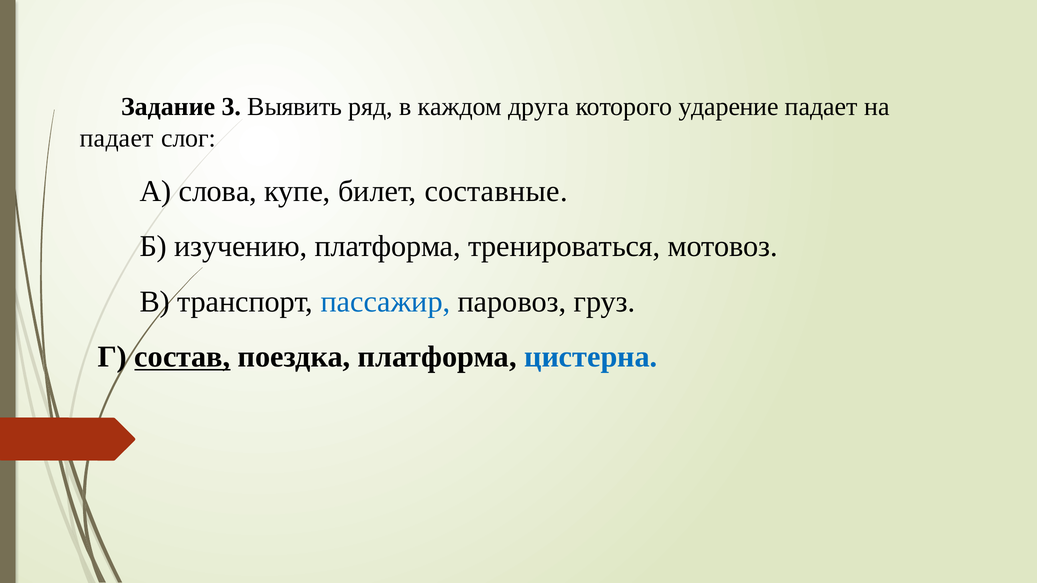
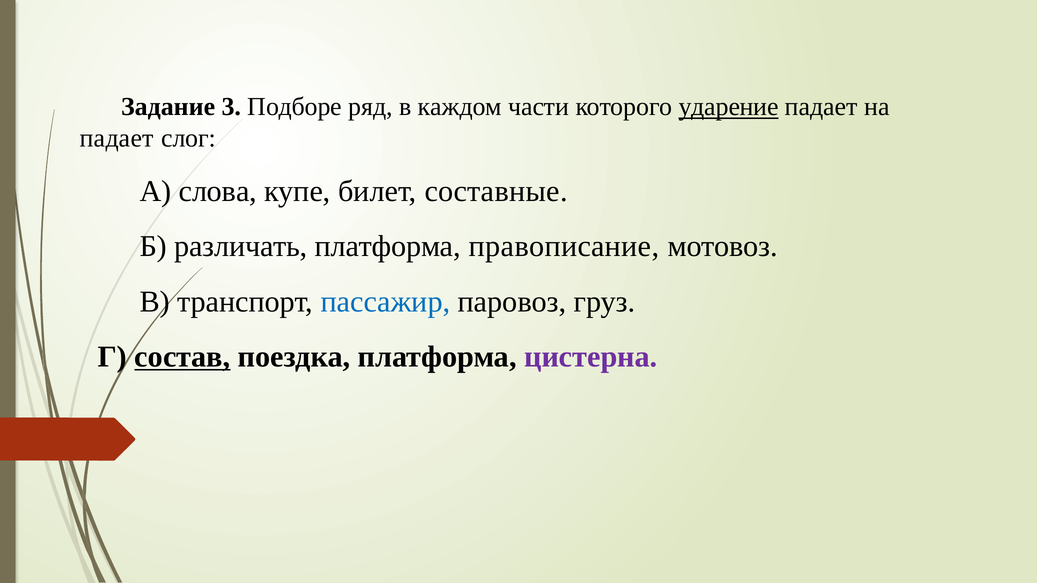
Выявить: Выявить -> Подборе
друга: друга -> части
ударение underline: none -> present
изучению: изучению -> различать
тренироваться: тренироваться -> правописание
цистерна colour: blue -> purple
